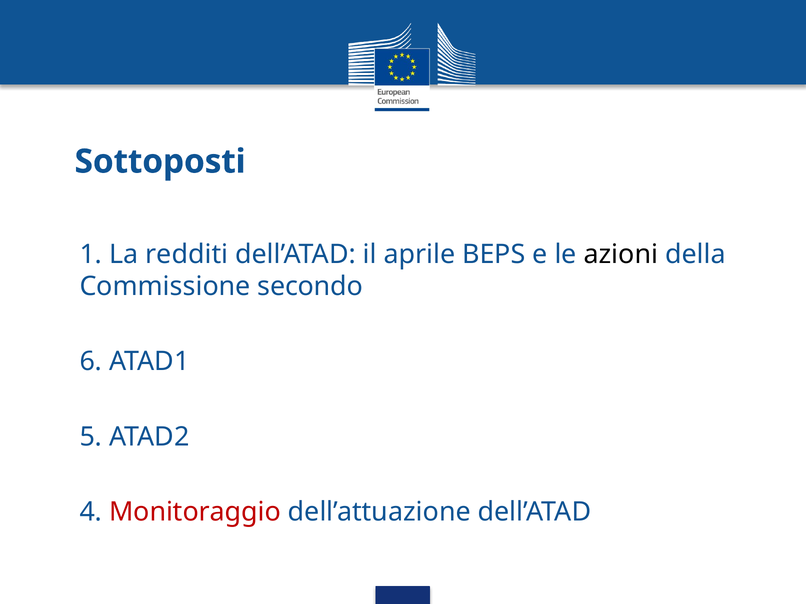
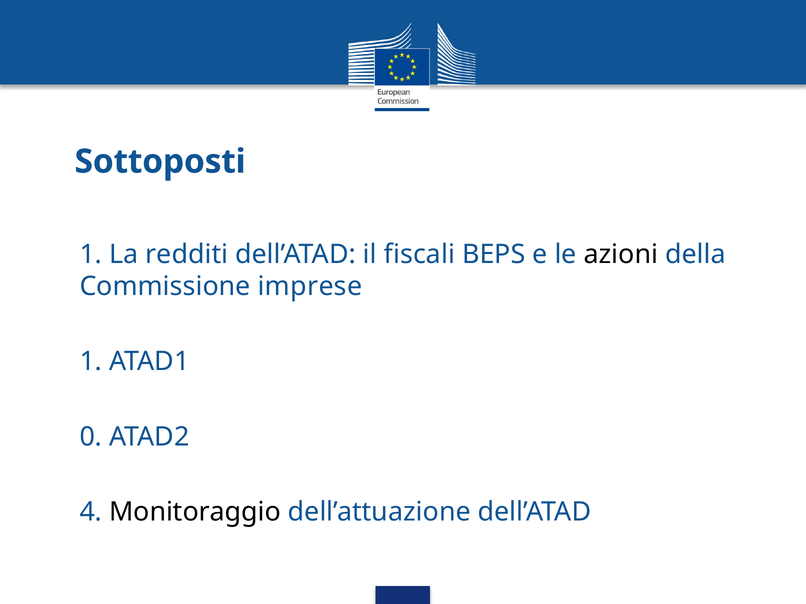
aprile: aprile -> fiscali
secondo: secondo -> imprese
6 at (91, 362): 6 -> 1
5: 5 -> 0
Monitoraggio colour: red -> black
